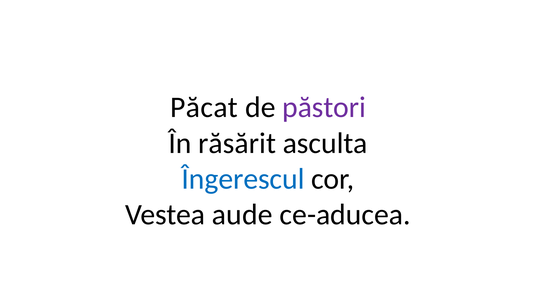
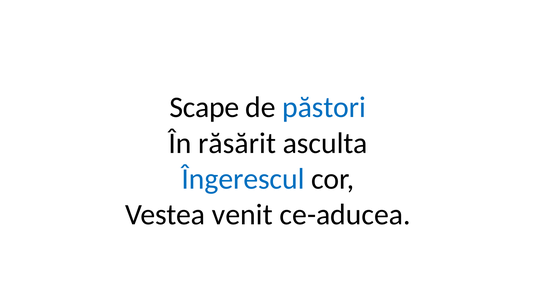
Păcat: Păcat -> Scape
păstori colour: purple -> blue
aude: aude -> venit
